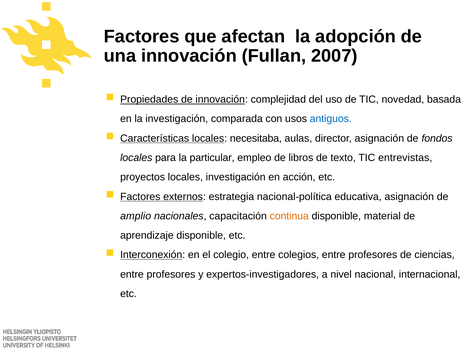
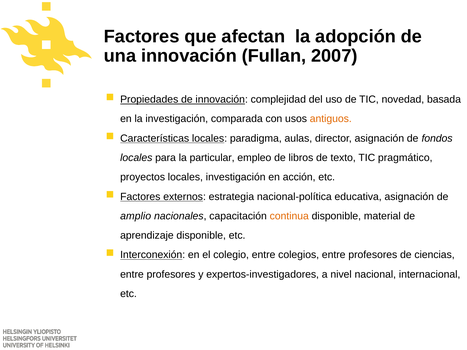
antiguos colour: blue -> orange
necesitaba: necesitaba -> paradigma
entrevistas: entrevistas -> pragmático
